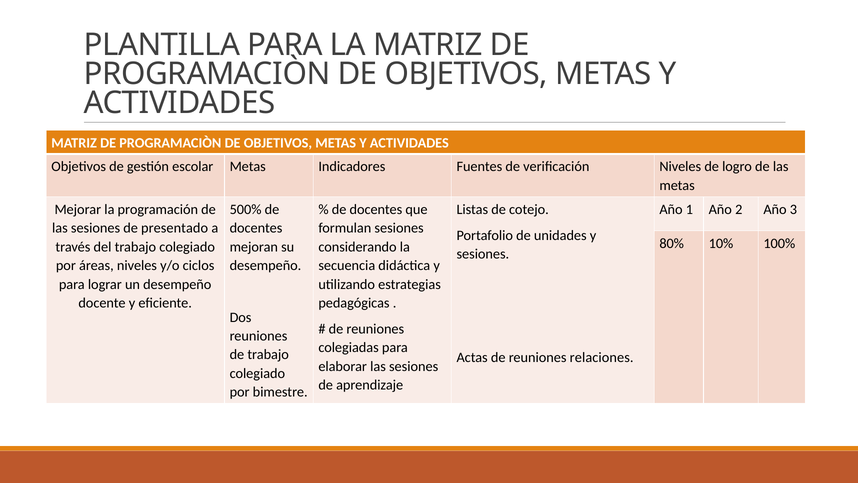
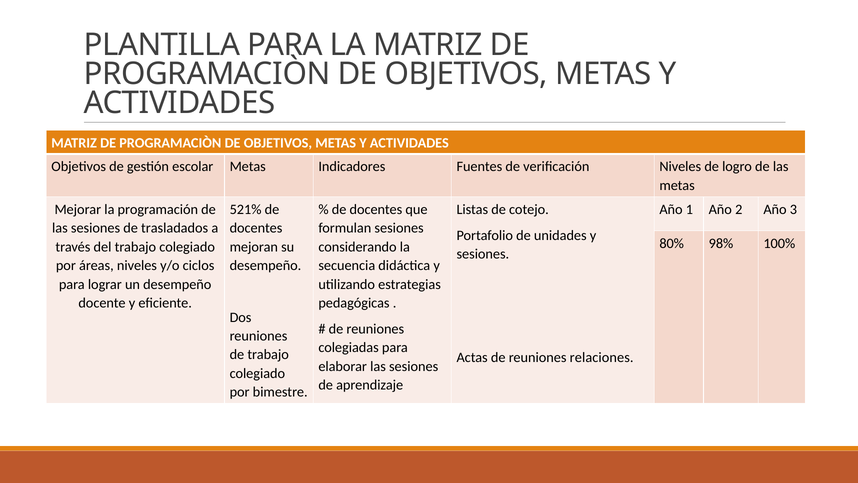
500%: 500% -> 521%
presentado: presentado -> trasladados
10%: 10% -> 98%
